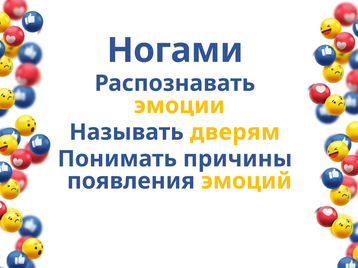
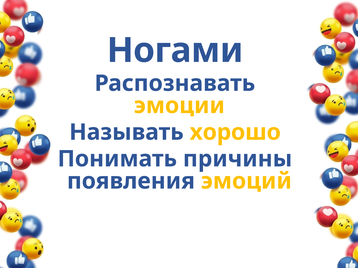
дверям: дверям -> хорошо
